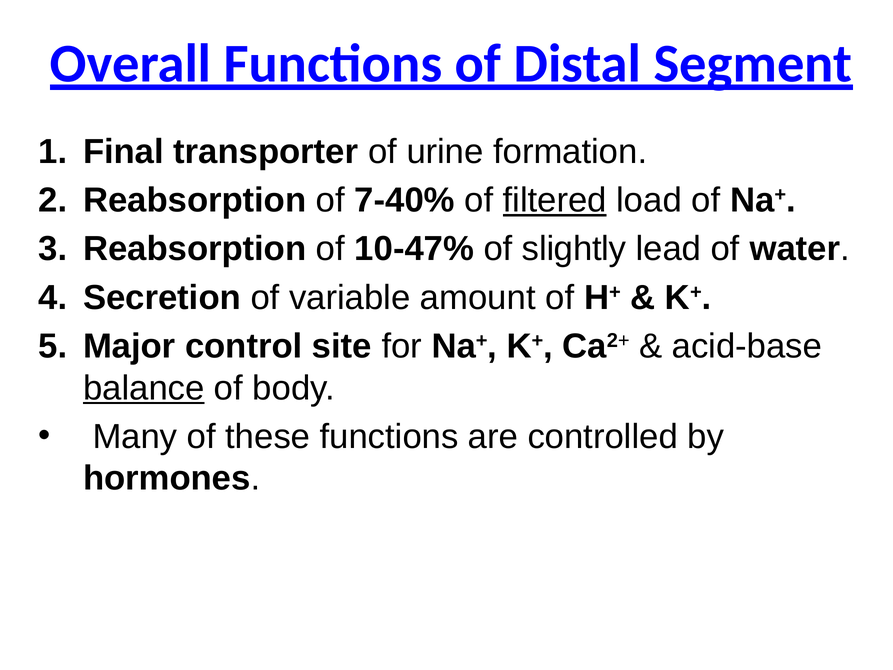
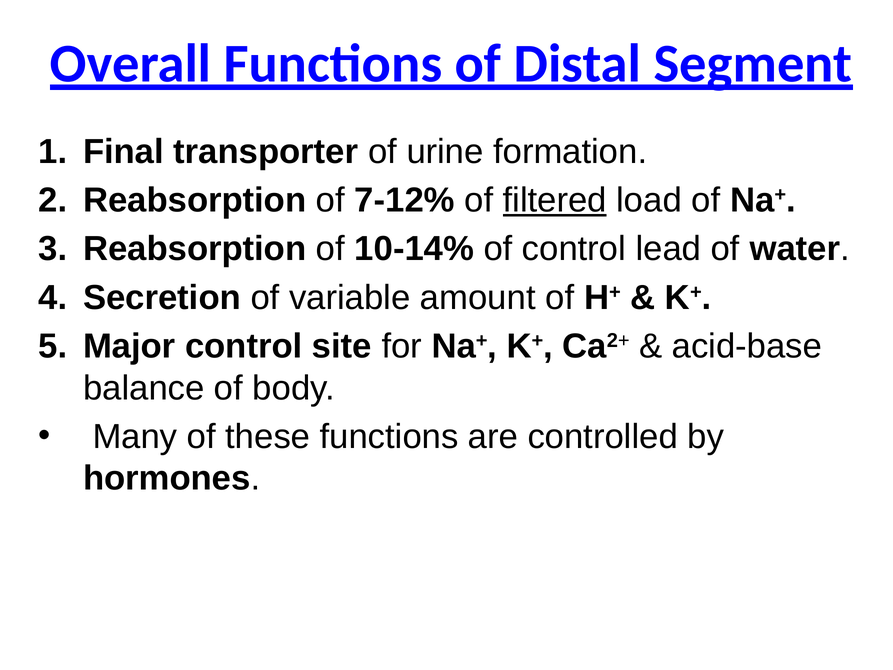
7-40%: 7-40% -> 7-12%
10-47%: 10-47% -> 10-14%
of slightly: slightly -> control
balance underline: present -> none
